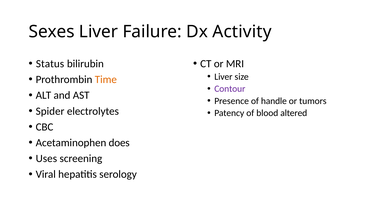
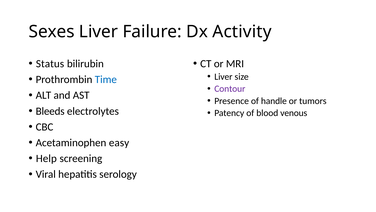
Time colour: orange -> blue
Spider: Spider -> Bleeds
altered: altered -> venous
does: does -> easy
Uses: Uses -> Help
